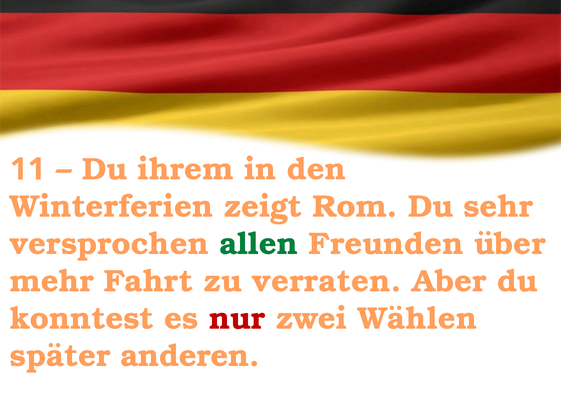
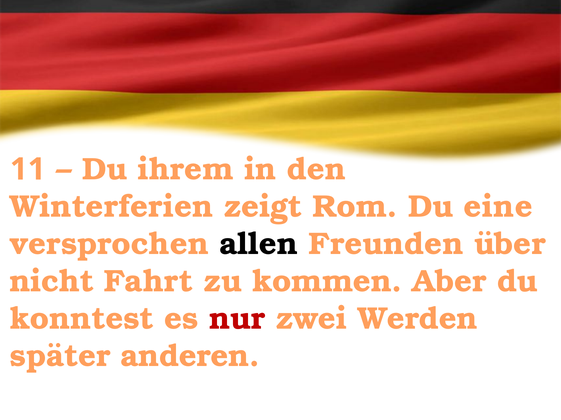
sehr: sehr -> eine
allen colour: green -> black
mehr: mehr -> nicht
verraten: verraten -> kommen
Wählen: Wählen -> Werden
